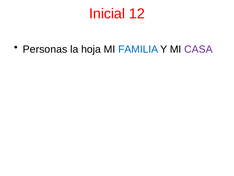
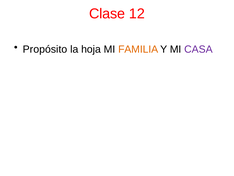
Inicial: Inicial -> Clase
Personas: Personas -> Propósito
FAMILIA colour: blue -> orange
